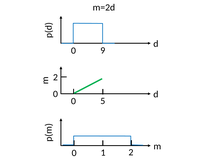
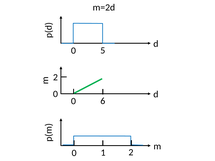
9: 9 -> 5
5: 5 -> 6
